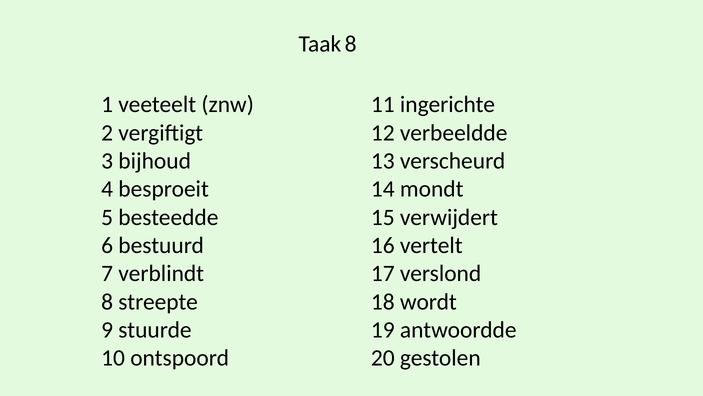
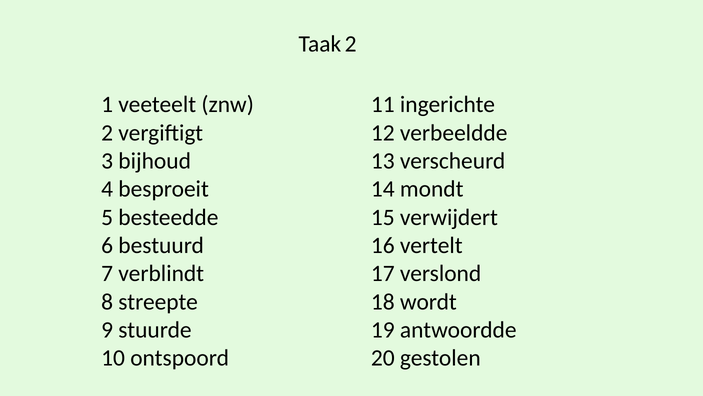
Taak 8: 8 -> 2
